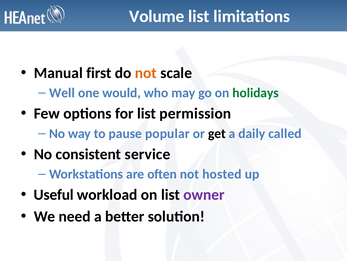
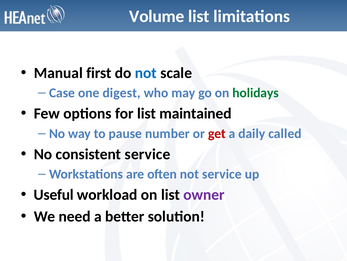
not at (146, 73) colour: orange -> blue
Well: Well -> Case
would: would -> digest
permission: permission -> maintained
popular: popular -> number
get colour: black -> red
not hosted: hosted -> service
